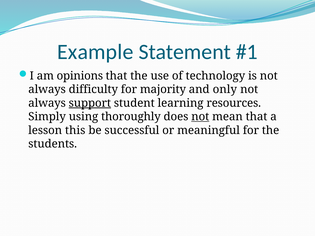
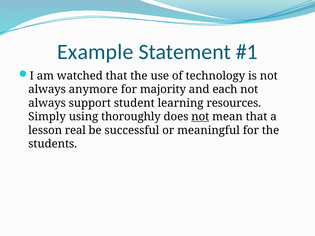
opinions: opinions -> watched
difficulty: difficulty -> anymore
only: only -> each
support underline: present -> none
this: this -> real
